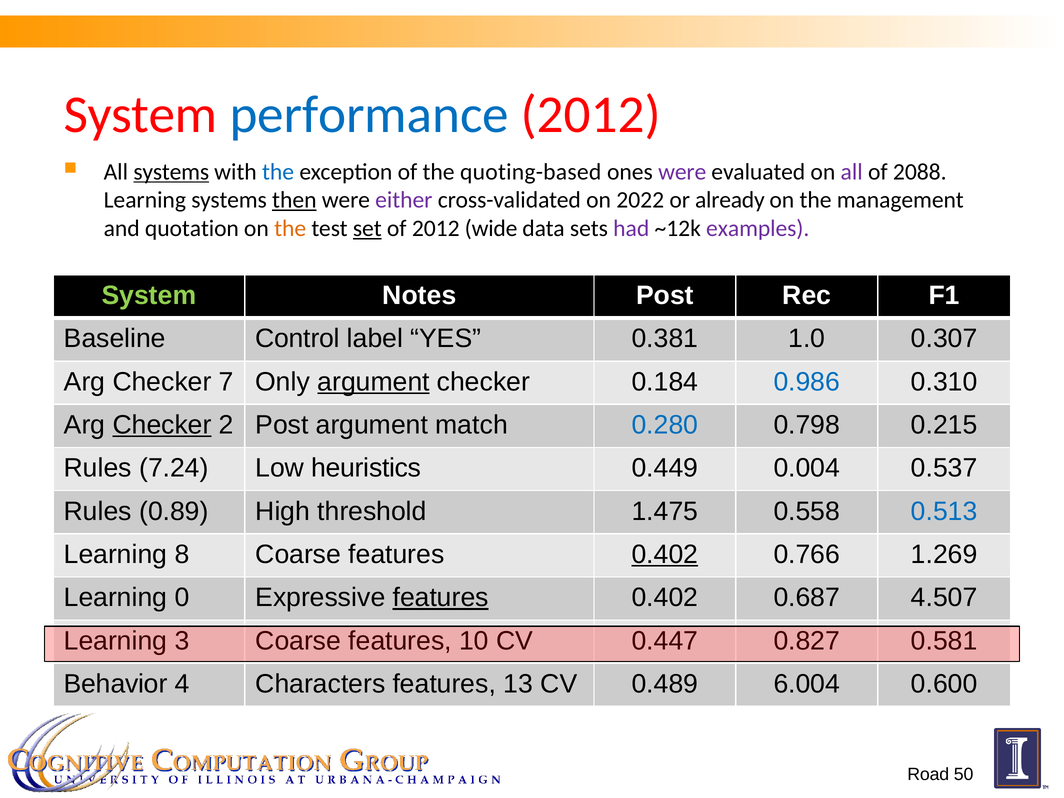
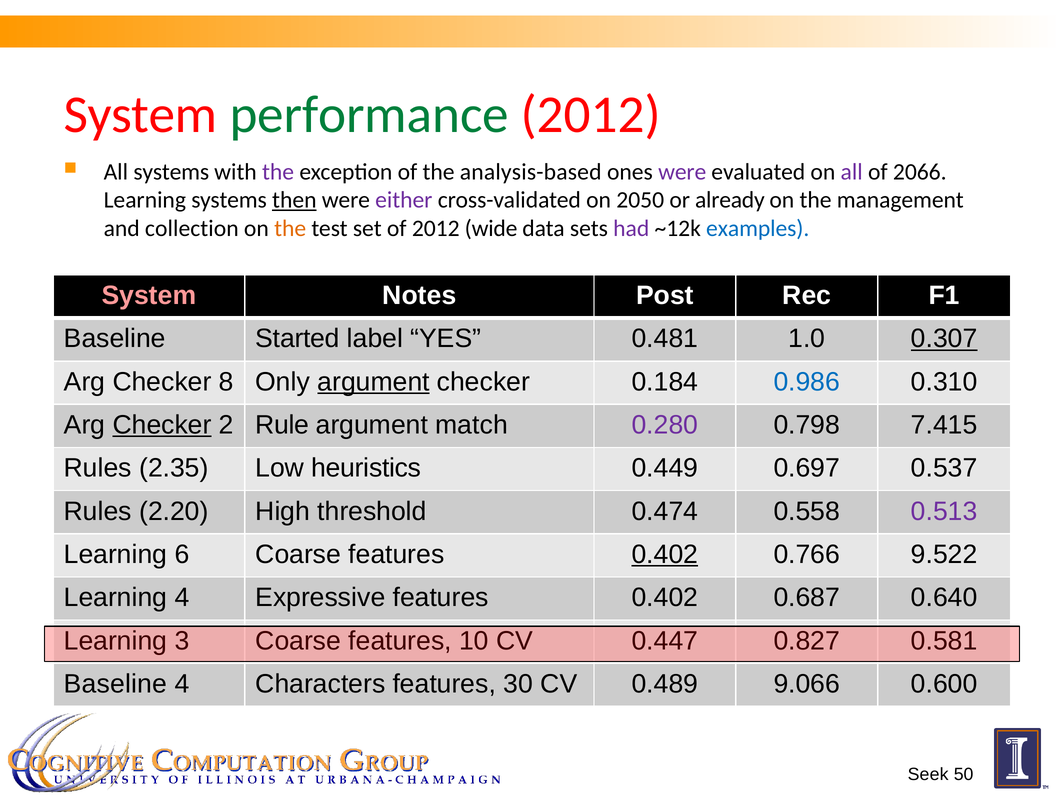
performance colour: blue -> green
systems at (171, 172) underline: present -> none
the at (278, 172) colour: blue -> purple
quoting-based: quoting-based -> analysis-based
2088: 2088 -> 2066
2022: 2022 -> 2050
quotation: quotation -> collection
set underline: present -> none
examples colour: purple -> blue
System at (149, 296) colour: light green -> pink
Control: Control -> Started
0.381: 0.381 -> 0.481
0.307 underline: none -> present
7: 7 -> 8
2 Post: Post -> Rule
0.280 colour: blue -> purple
0.215: 0.215 -> 7.415
7.24: 7.24 -> 2.35
0.004: 0.004 -> 0.697
0.89: 0.89 -> 2.20
1.475: 1.475 -> 0.474
0.513 colour: blue -> purple
8: 8 -> 6
1.269: 1.269 -> 9.522
Learning 0: 0 -> 4
features at (441, 598) underline: present -> none
4.507: 4.507 -> 0.640
Behavior at (116, 684): Behavior -> Baseline
13: 13 -> 30
6.004: 6.004 -> 9.066
Road: Road -> Seek
